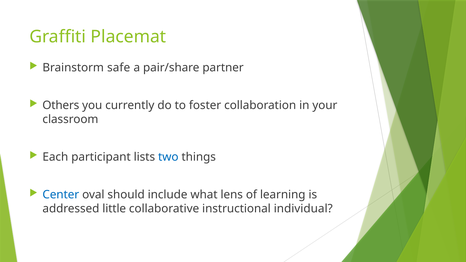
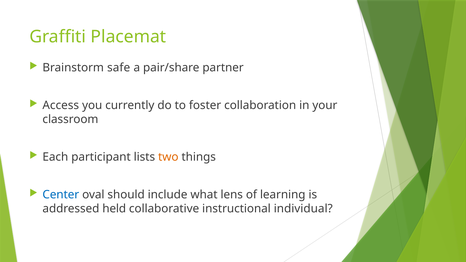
Others: Others -> Access
two colour: blue -> orange
little: little -> held
